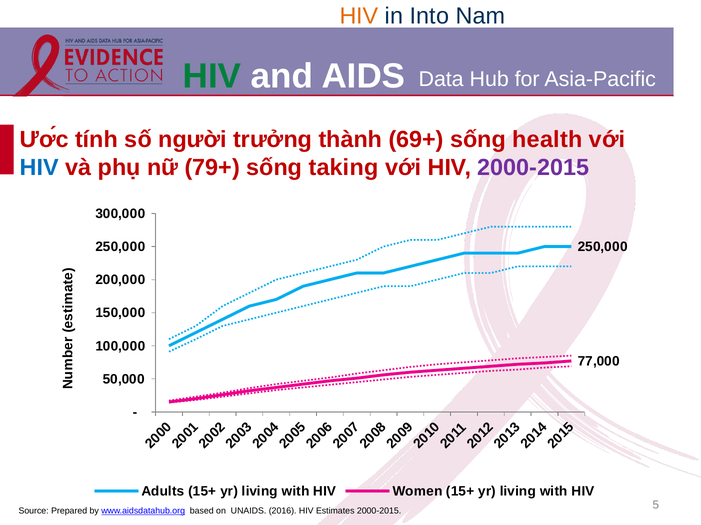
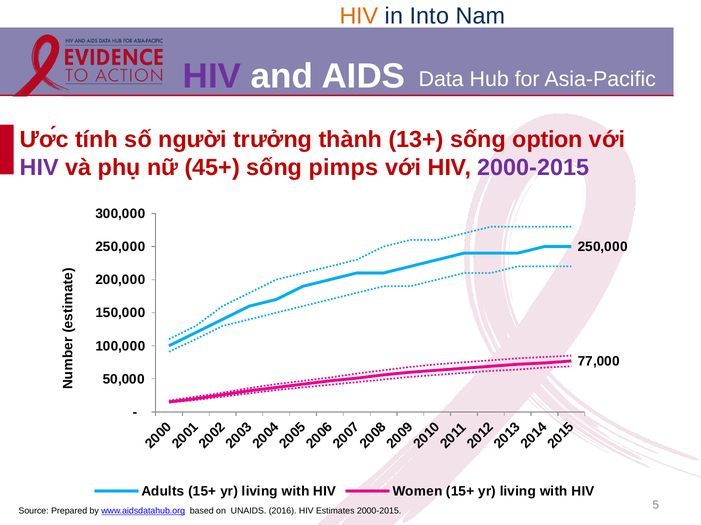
HIV at (212, 77) colour: green -> purple
69+: 69+ -> 13+
health: health -> option
HIV at (39, 168) colour: blue -> purple
79+: 79+ -> 45+
taking: taking -> pimps
